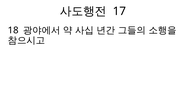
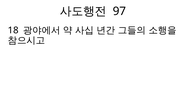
17: 17 -> 97
